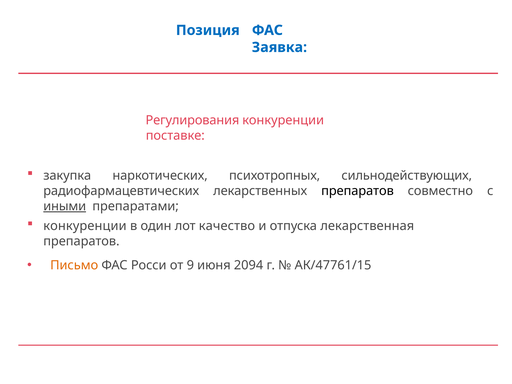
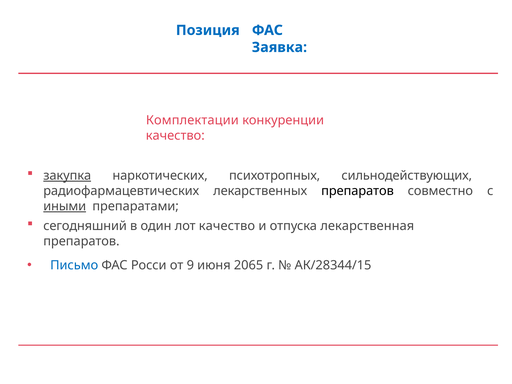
Регулирования: Регулирования -> Комплектации
поставке at (175, 136): поставке -> качество
закупка underline: none -> present
конкуренции at (85, 226): конкуренции -> сегодняшний
Письмо colour: orange -> blue
2094: 2094 -> 2065
АК/47761/15: АК/47761/15 -> АК/28344/15
